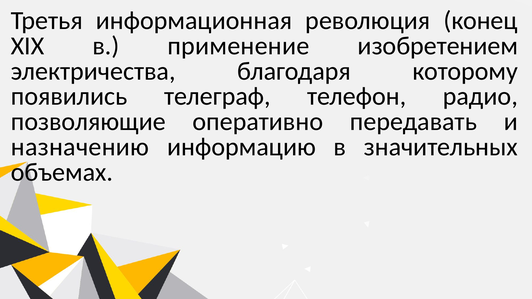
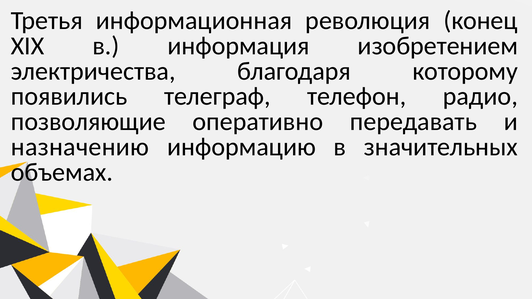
применение: применение -> информация
